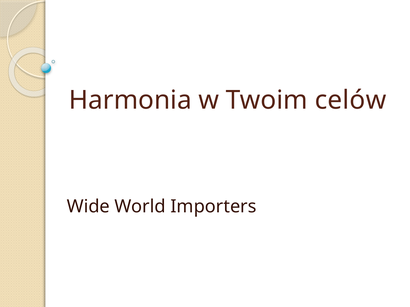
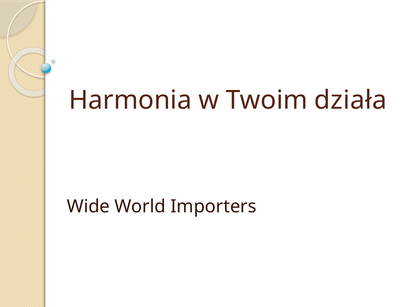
celów: celów -> działa
